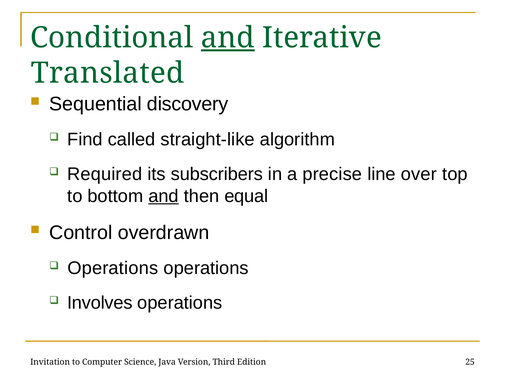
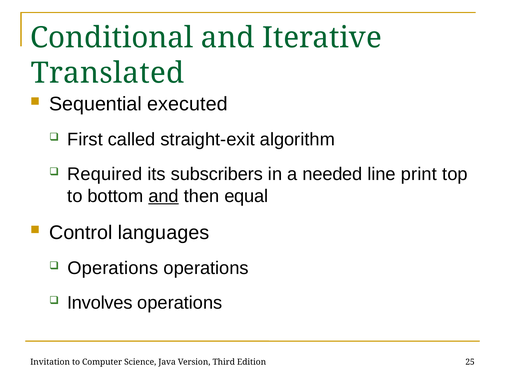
and at (228, 38) underline: present -> none
discovery: discovery -> executed
Find: Find -> First
straight-like: straight-like -> straight-exit
precise: precise -> needed
over: over -> print
overdrawn: overdrawn -> languages
